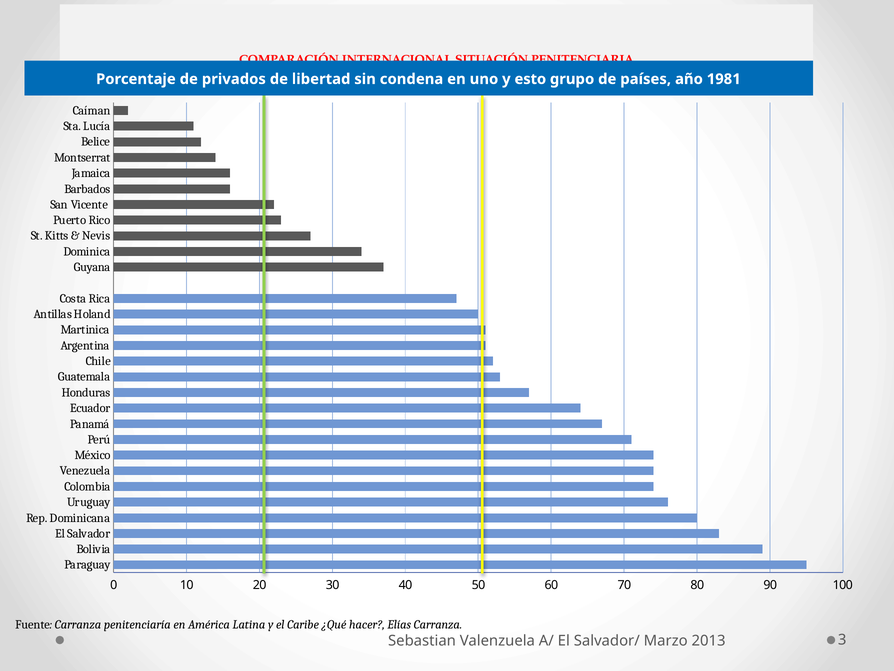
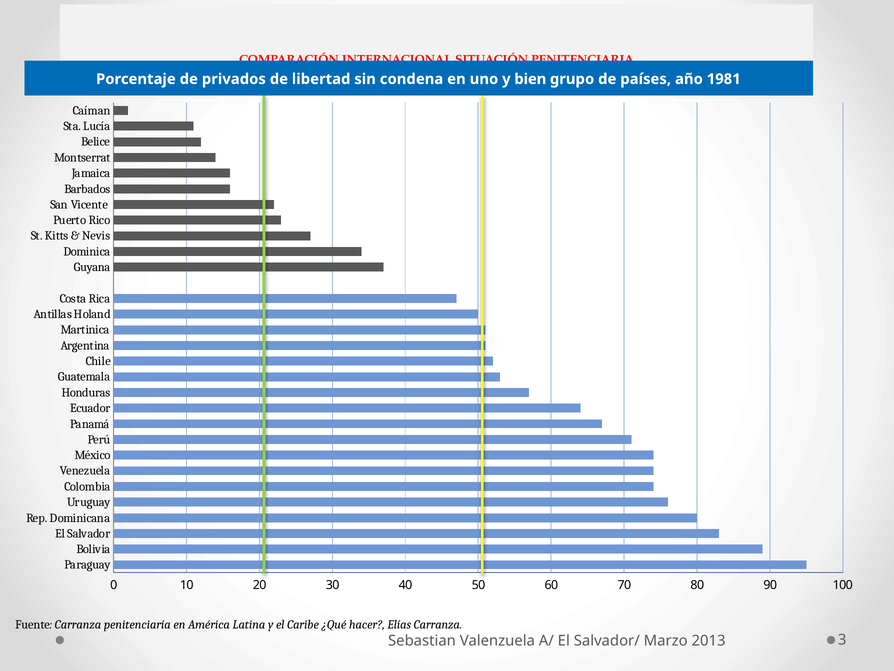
esto: esto -> bien
